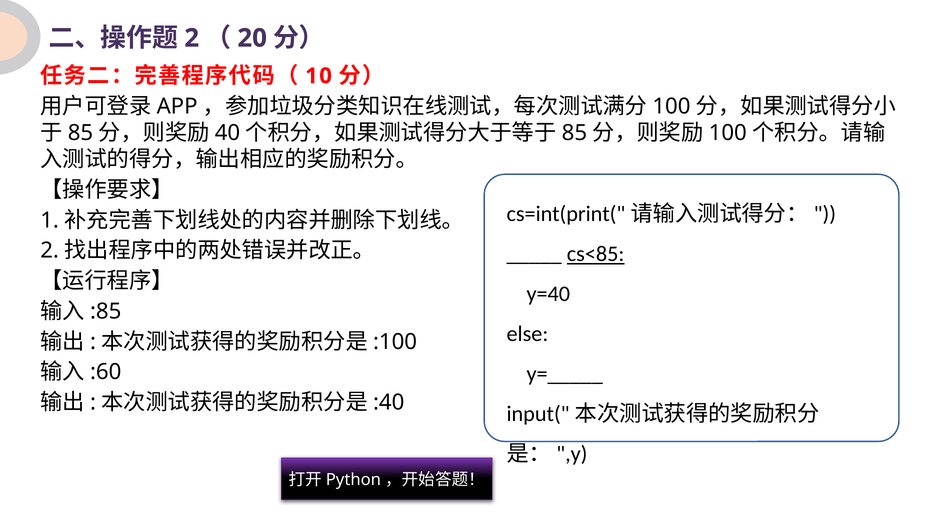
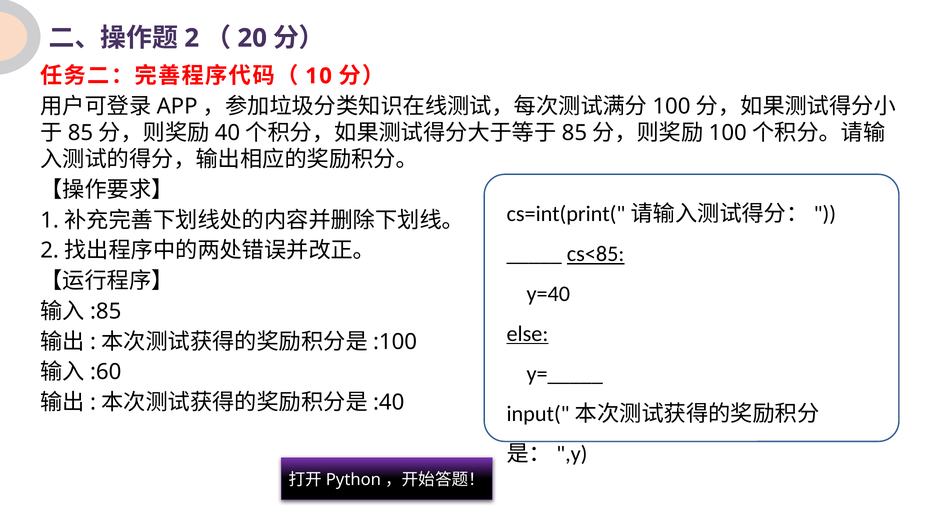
else underline: none -> present
